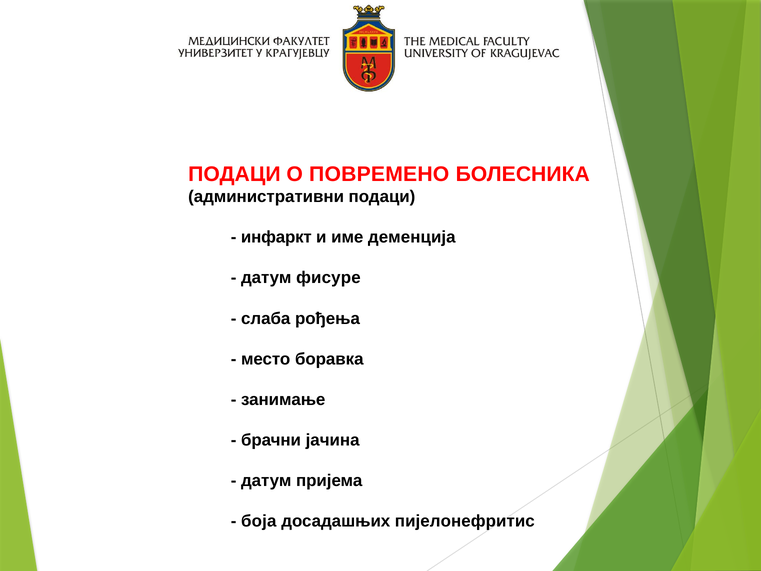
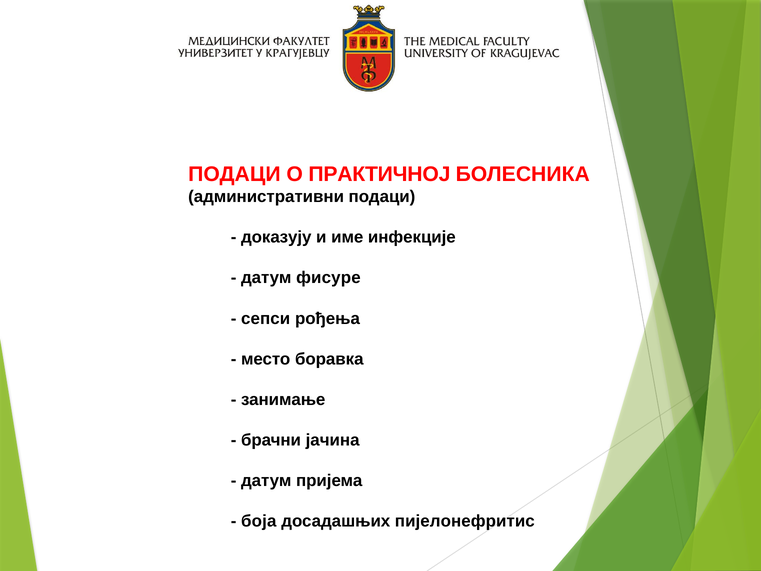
ПОВРЕМЕНО: ПОВРЕМЕНО -> ПРАКТИЧНОЈ
инфаркт: инфаркт -> доказују
деменција: деменција -> инфекције
слаба: слаба -> сепси
